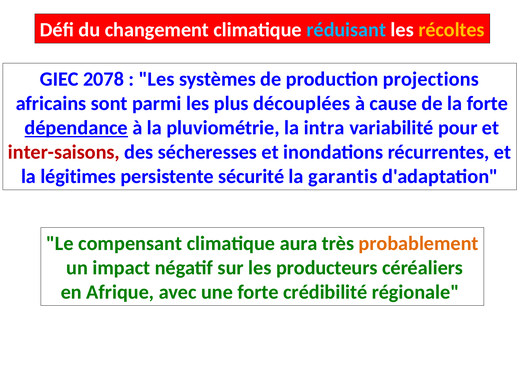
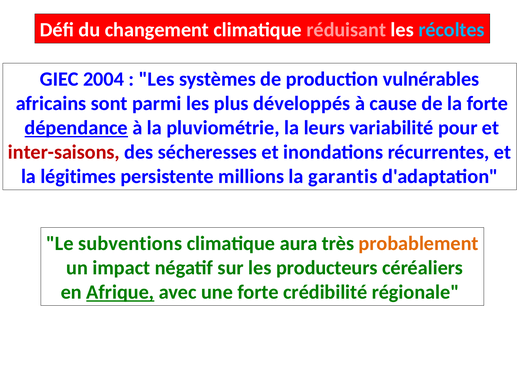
réduisant colour: light blue -> pink
récoltes colour: yellow -> light blue
2078: 2078 -> 2004
projections: projections -> vulnérables
découplées: découplées -> développés
intra: intra -> leurs
sécurité: sécurité -> millions
compensant: compensant -> subventions
Afrique underline: none -> present
